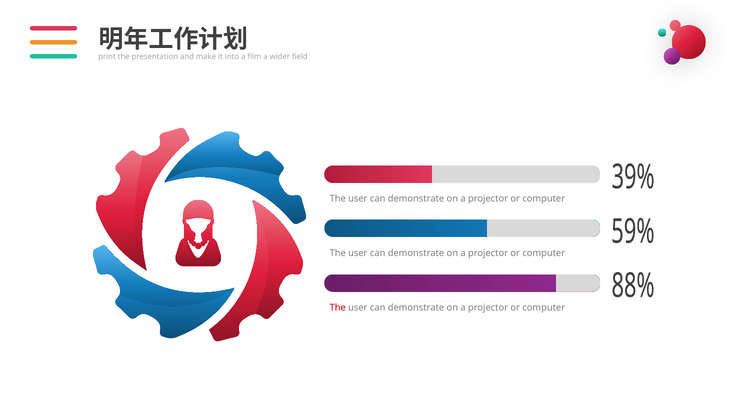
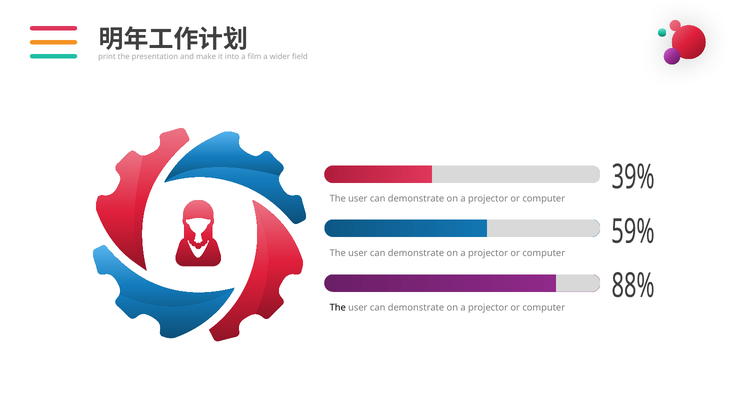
The at (338, 307) colour: red -> black
